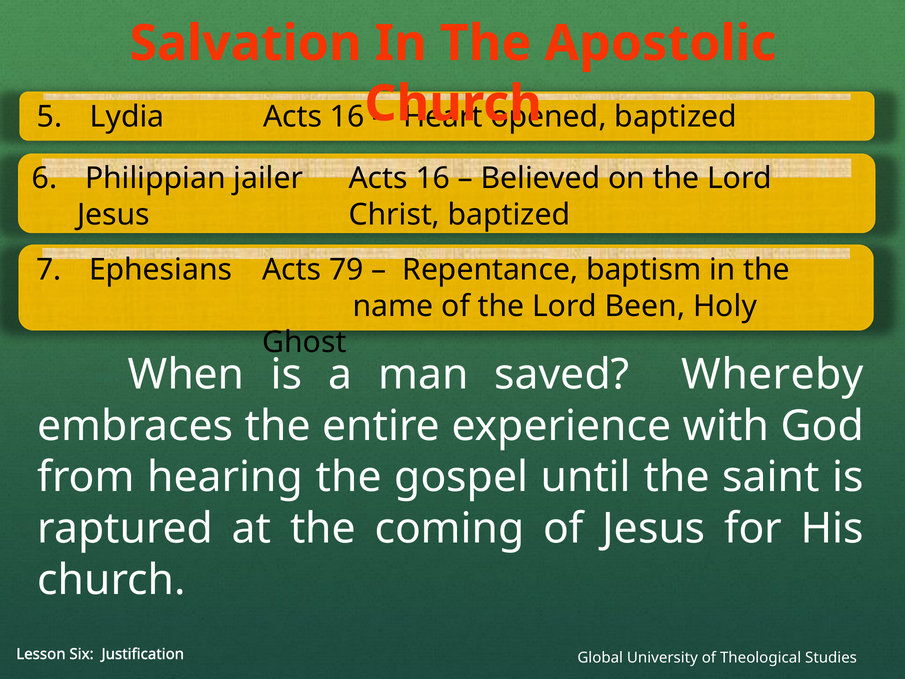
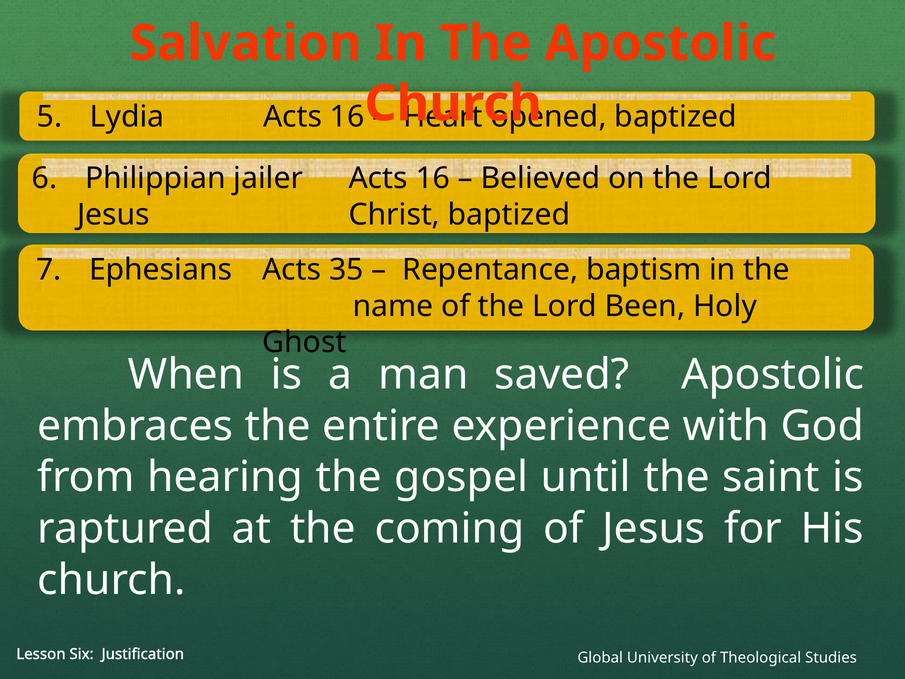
79: 79 -> 35
saved Whereby: Whereby -> Apostolic
